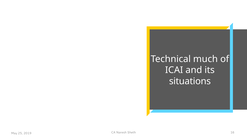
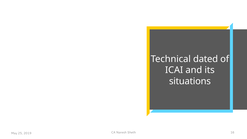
much: much -> dated
